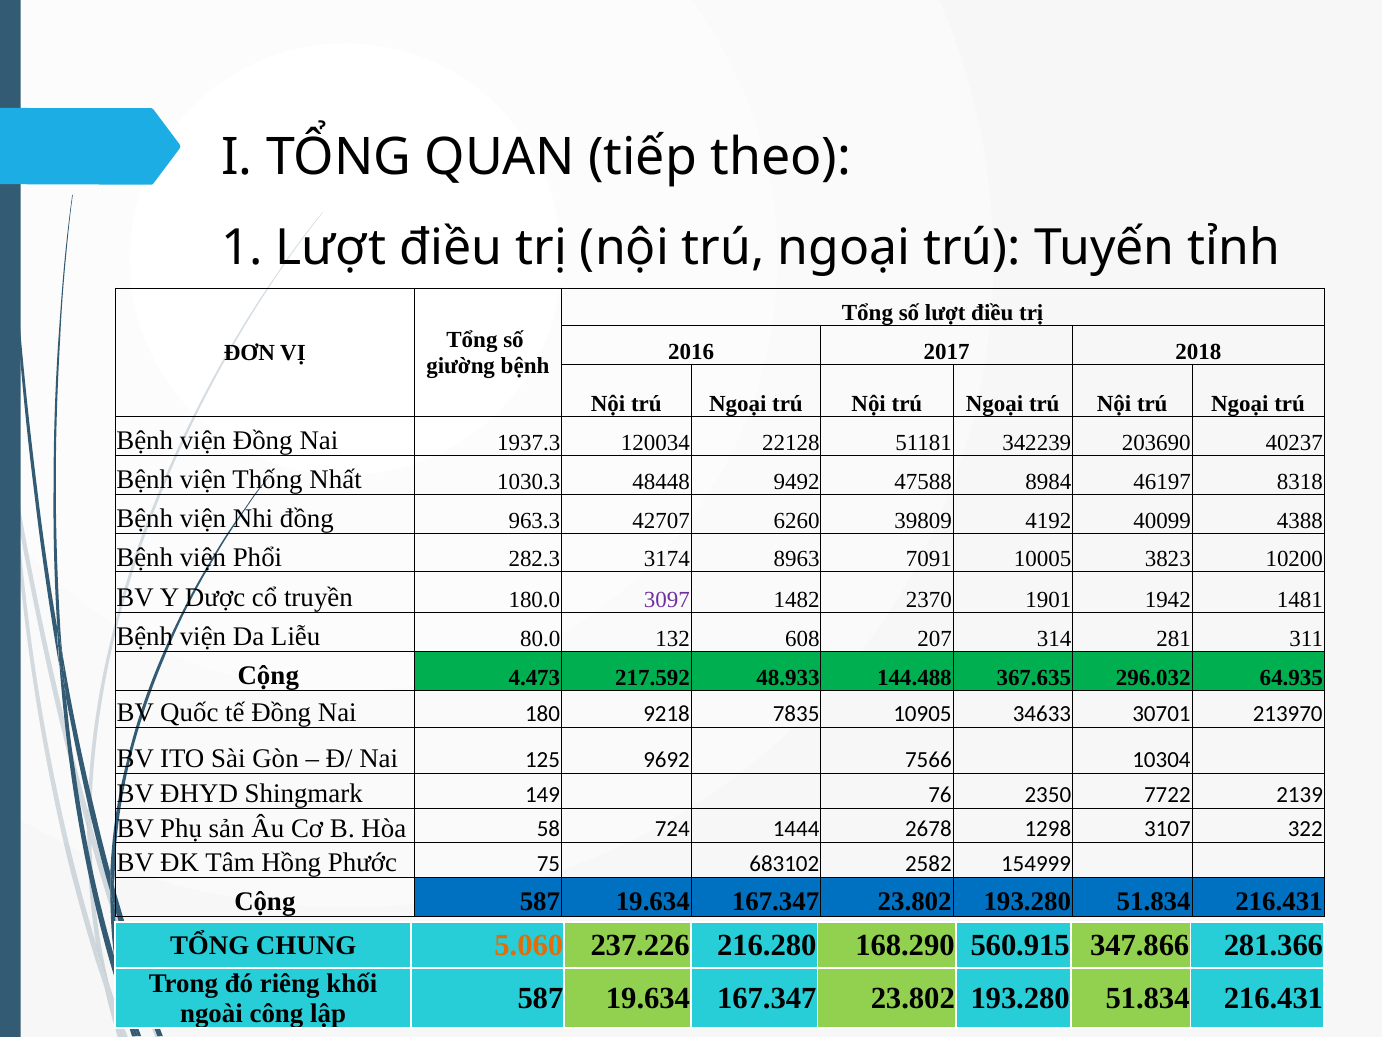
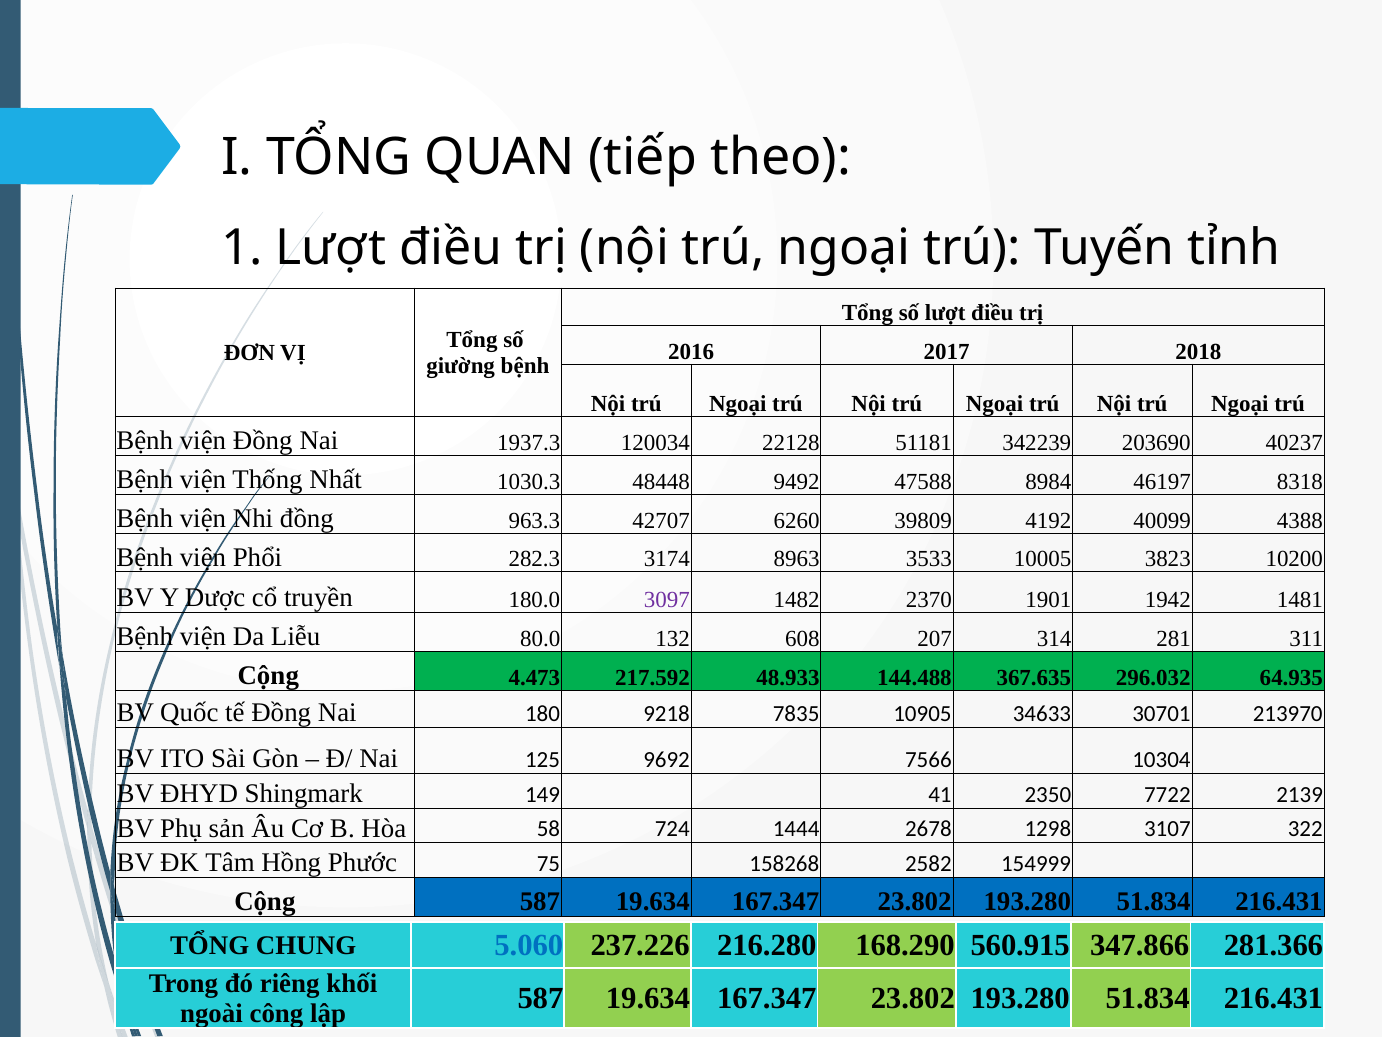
7091: 7091 -> 3533
76: 76 -> 41
683102: 683102 -> 158268
5.060 colour: orange -> blue
